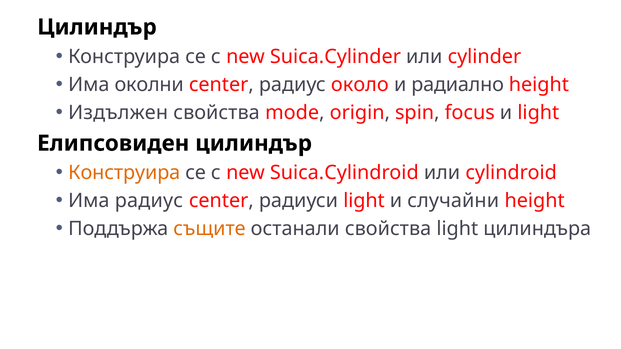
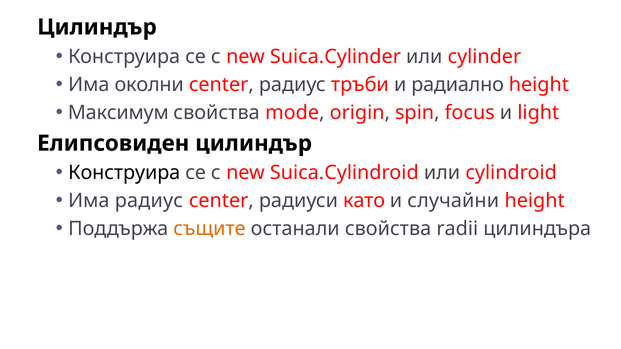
около: около -> тръби
Издължен: Издължен -> Максимум
Конструира at (124, 173) colour: orange -> black
радиуси light: light -> като
свойства light: light -> radii
